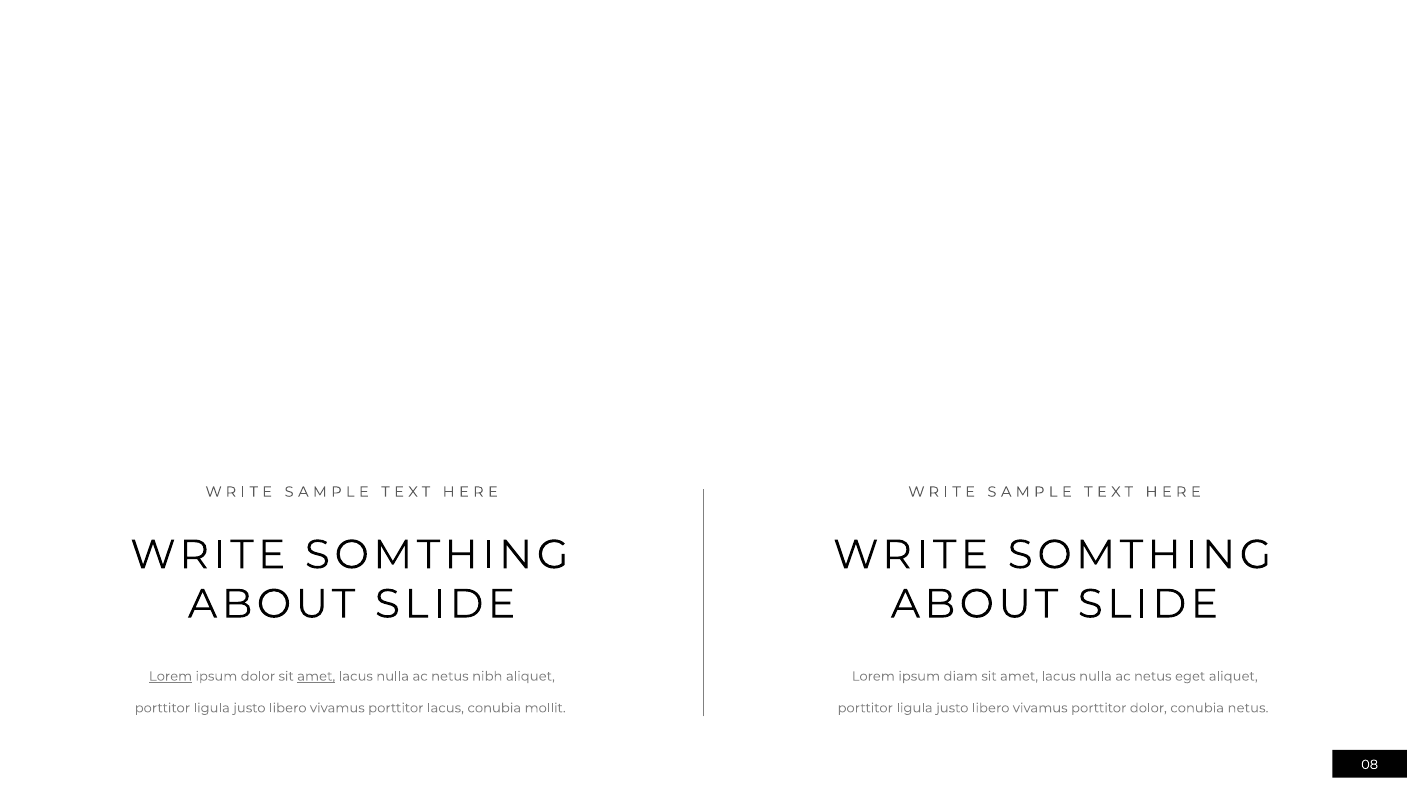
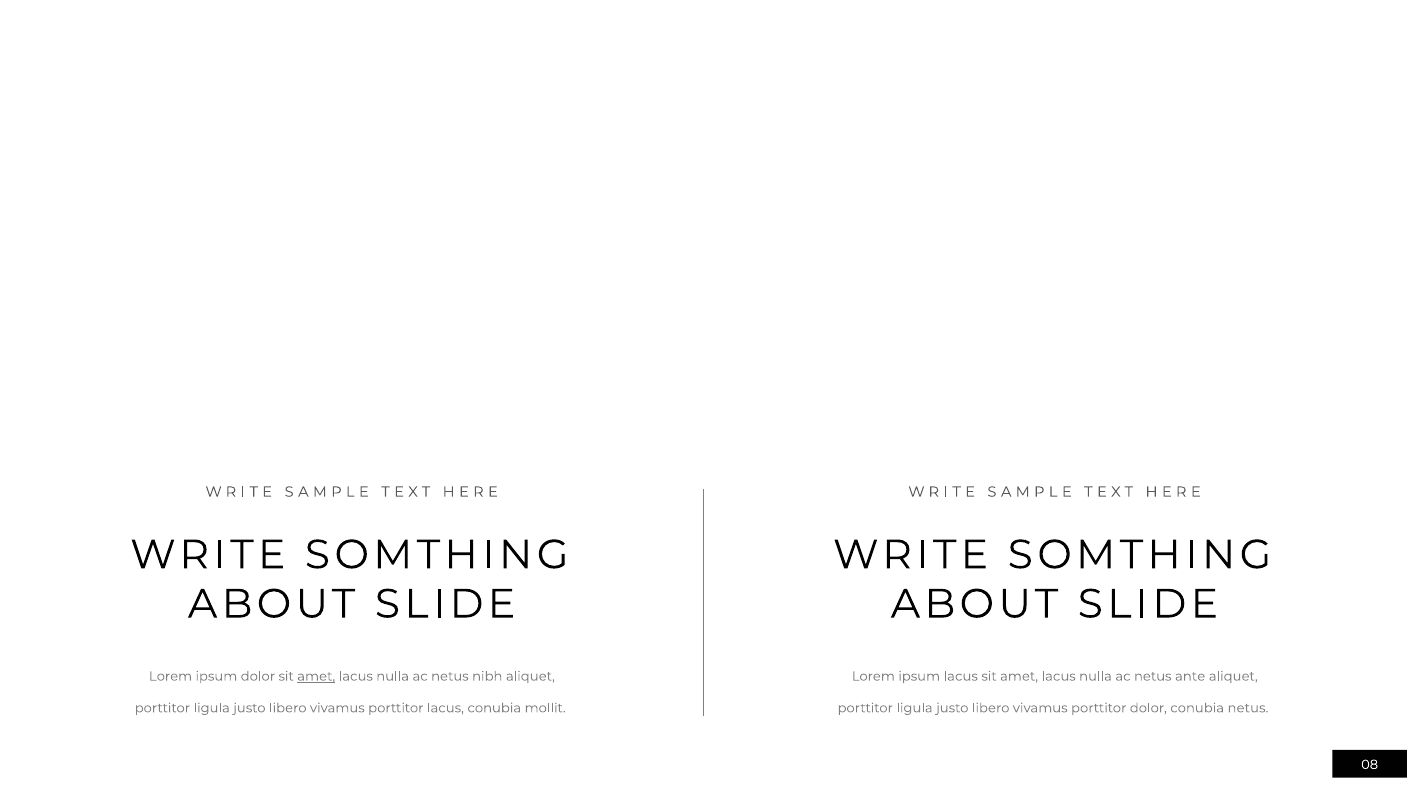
Lorem at (171, 677) underline: present -> none
ipsum diam: diam -> lacus
eget: eget -> ante
